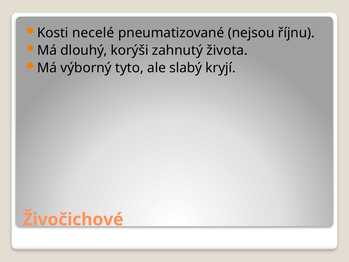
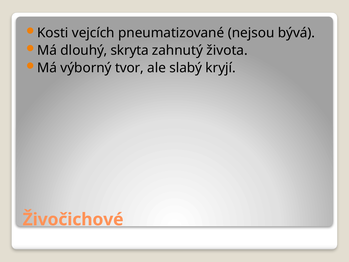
necelé: necelé -> vejcích
říjnu: říjnu -> bývá
korýši: korýši -> skryta
tyto: tyto -> tvor
